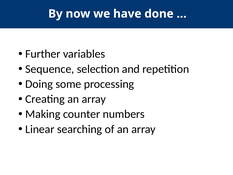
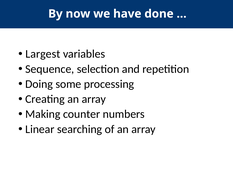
Further: Further -> Largest
